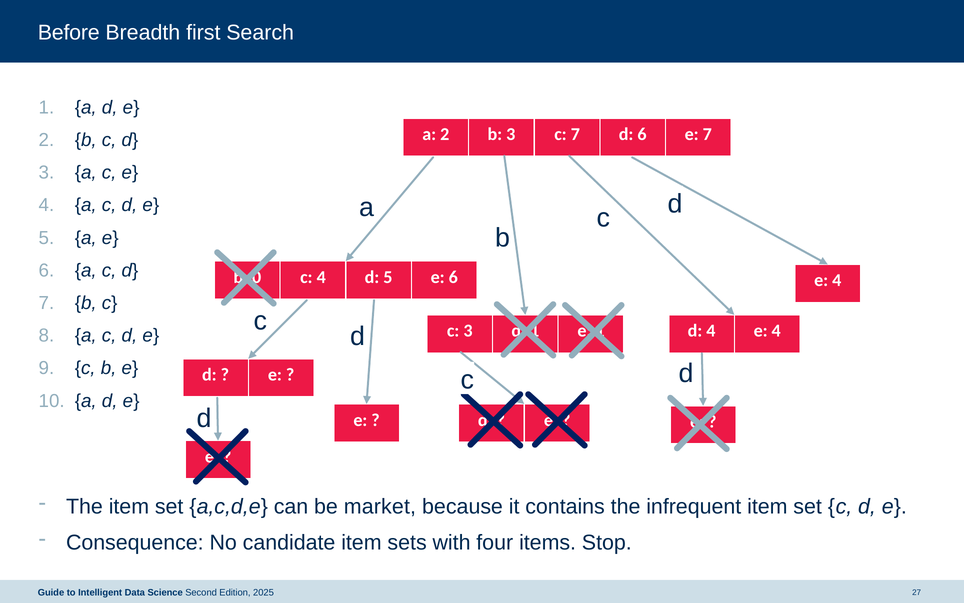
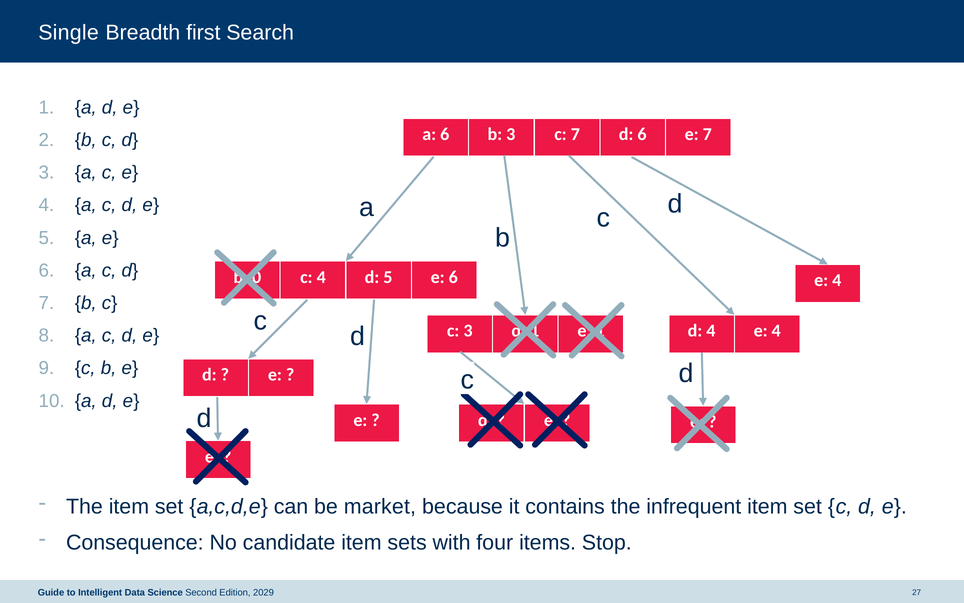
Before: Before -> Single
a 2: 2 -> 6
2025: 2025 -> 2029
